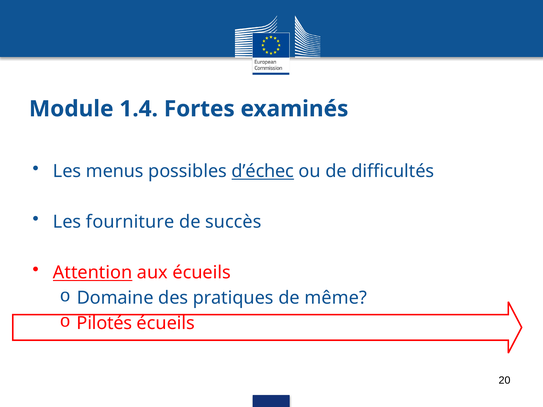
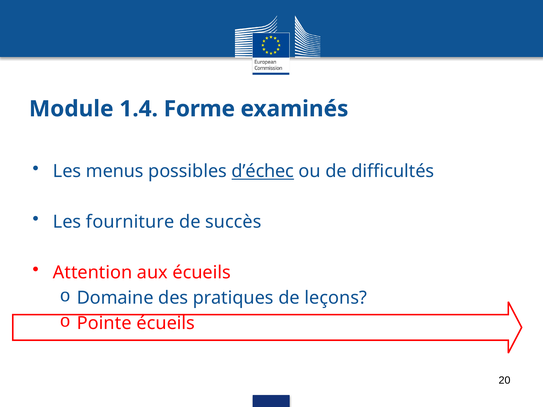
Fortes: Fortes -> Forme
Attention underline: present -> none
même: même -> leçons
Pilotés: Pilotés -> Pointe
